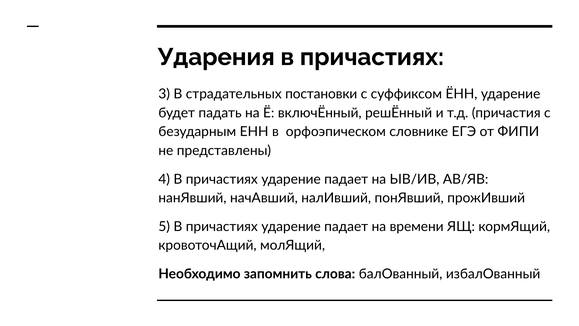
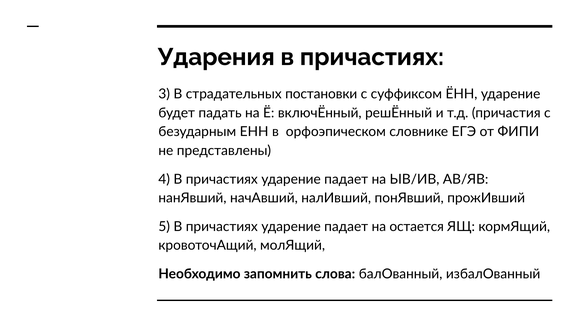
времени: времени -> остается
